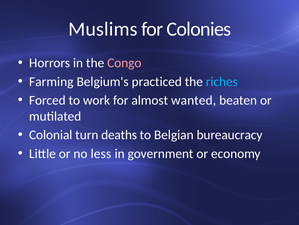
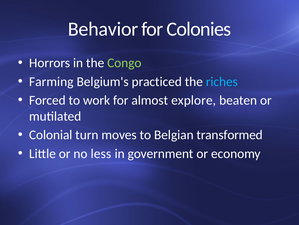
Muslims: Muslims -> Behavior
Congo colour: pink -> light green
wanted: wanted -> explore
deaths: deaths -> moves
bureaucracy: bureaucracy -> transformed
